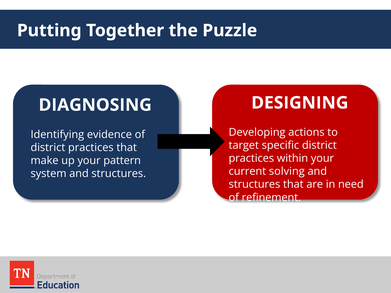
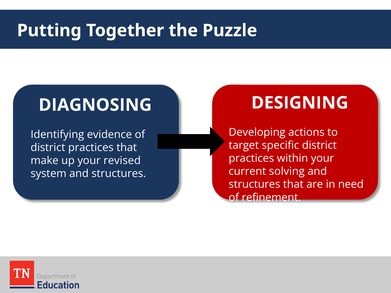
pattern: pattern -> revised
